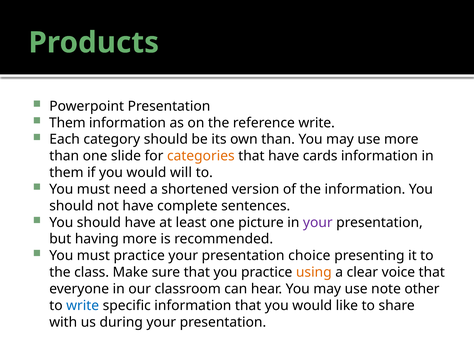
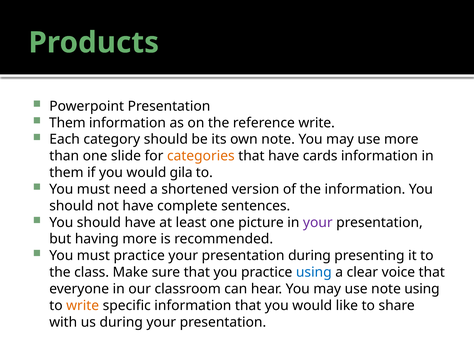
own than: than -> note
will: will -> gila
presentation choice: choice -> during
using at (314, 272) colour: orange -> blue
note other: other -> using
write at (83, 305) colour: blue -> orange
